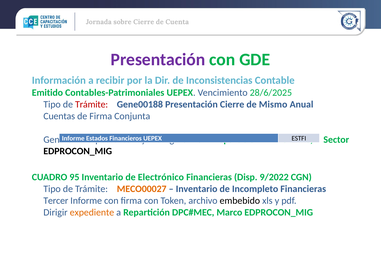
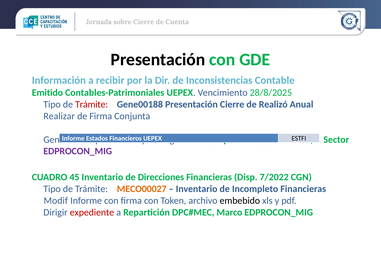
Presentación at (158, 60) colour: purple -> black
28/6/2025: 28/6/2025 -> 28/8/2025
Mismo: Mismo -> Realizó
Cuentas: Cuentas -> Realizar
EDPROCON_MIG at (78, 151) colour: black -> purple
95: 95 -> 45
Electrónico: Electrónico -> Direcciones
9/2022: 9/2022 -> 7/2022
Tercer: Tercer -> Modif
expediente at (92, 212) colour: orange -> red
